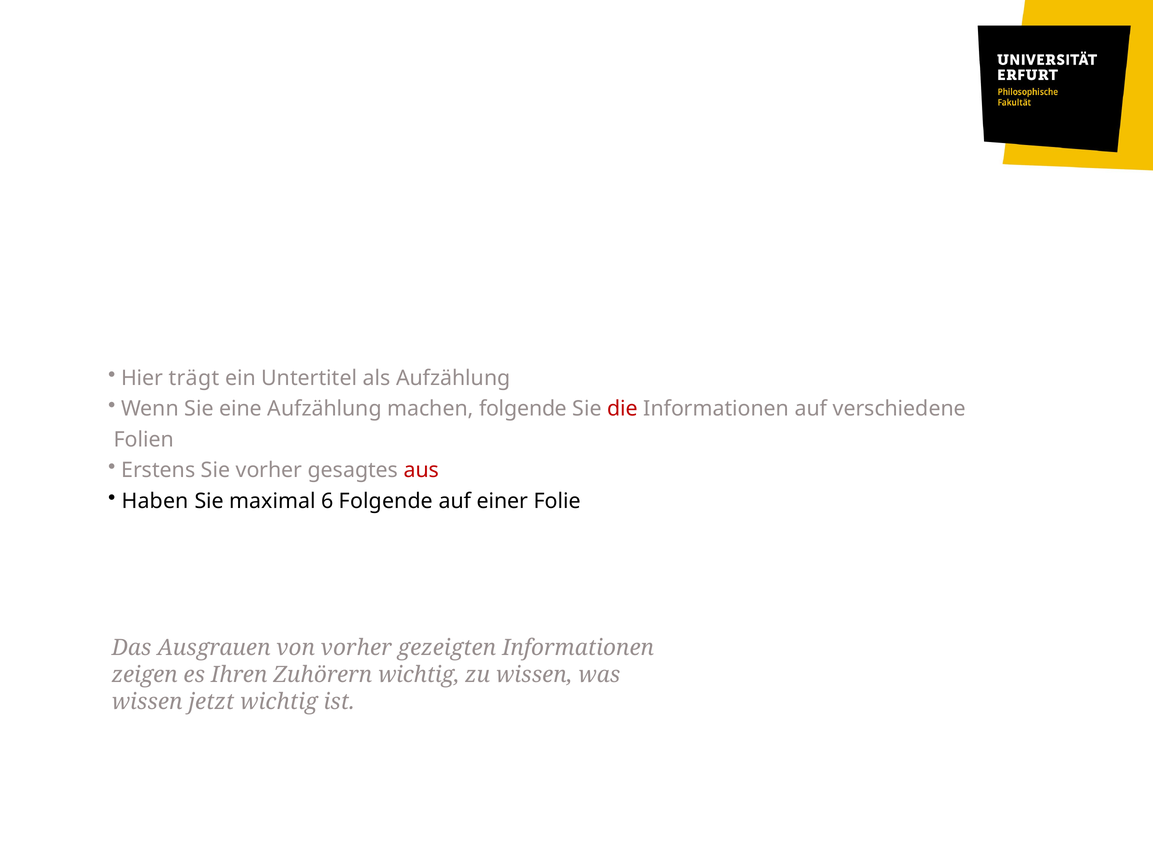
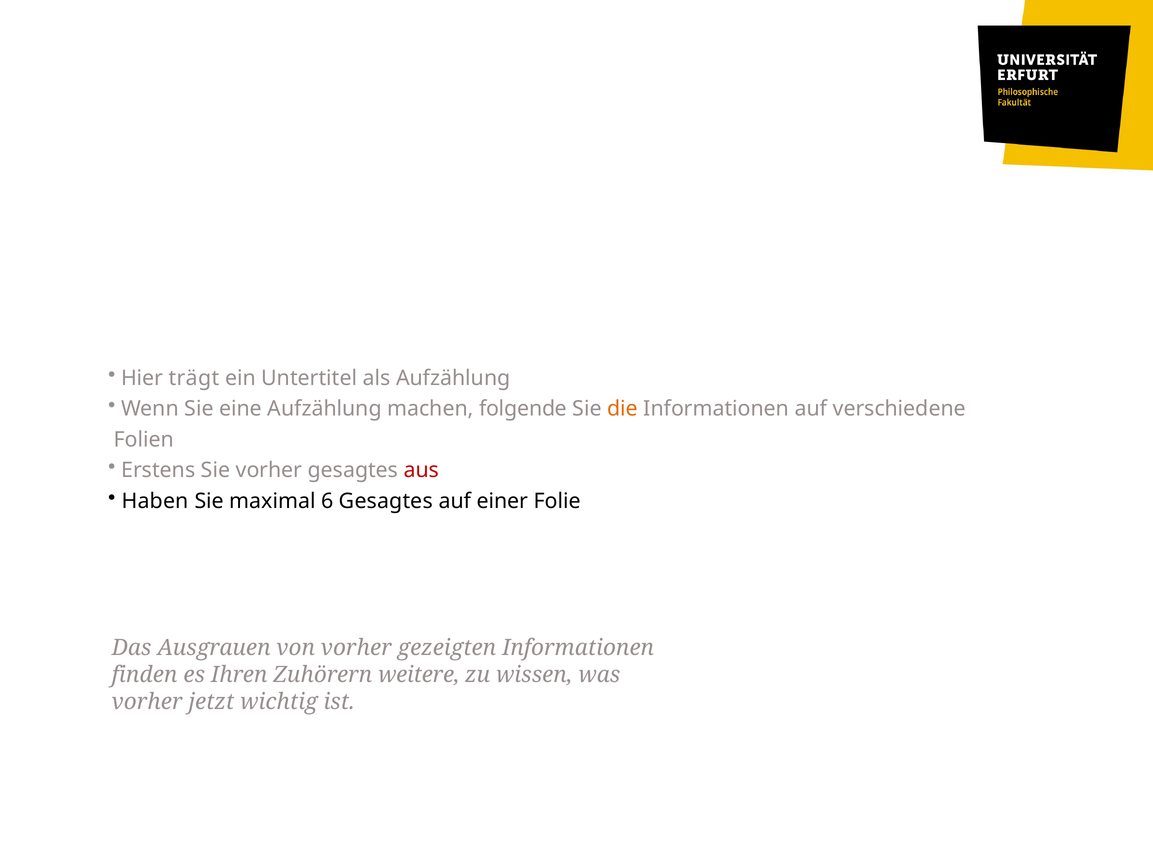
die colour: red -> orange
6 Folgende: Folgende -> Gesagtes
zeigen: zeigen -> finden
Zuhörern wichtig: wichtig -> weitere
wissen at (147, 701): wissen -> vorher
